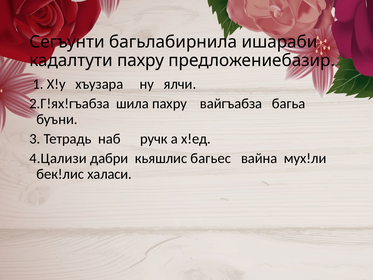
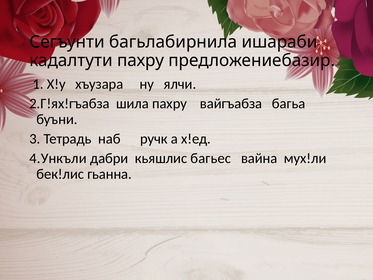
4.Цализи: 4.Цализи -> 4.Ункъли
халаси: халаси -> гьанна
